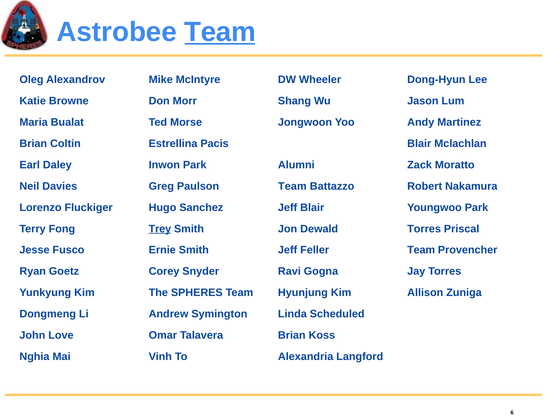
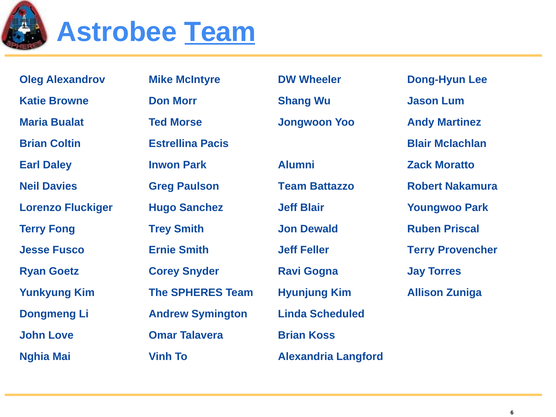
Trey underline: present -> none
Torres at (424, 229): Torres -> Ruben
Team at (421, 250): Team -> Terry
